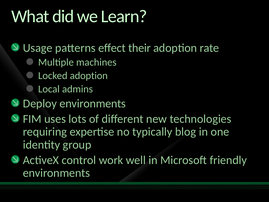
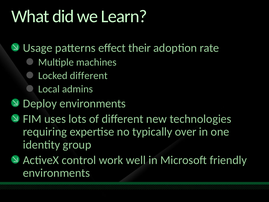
Locked adoption: adoption -> different
blog: blog -> over
